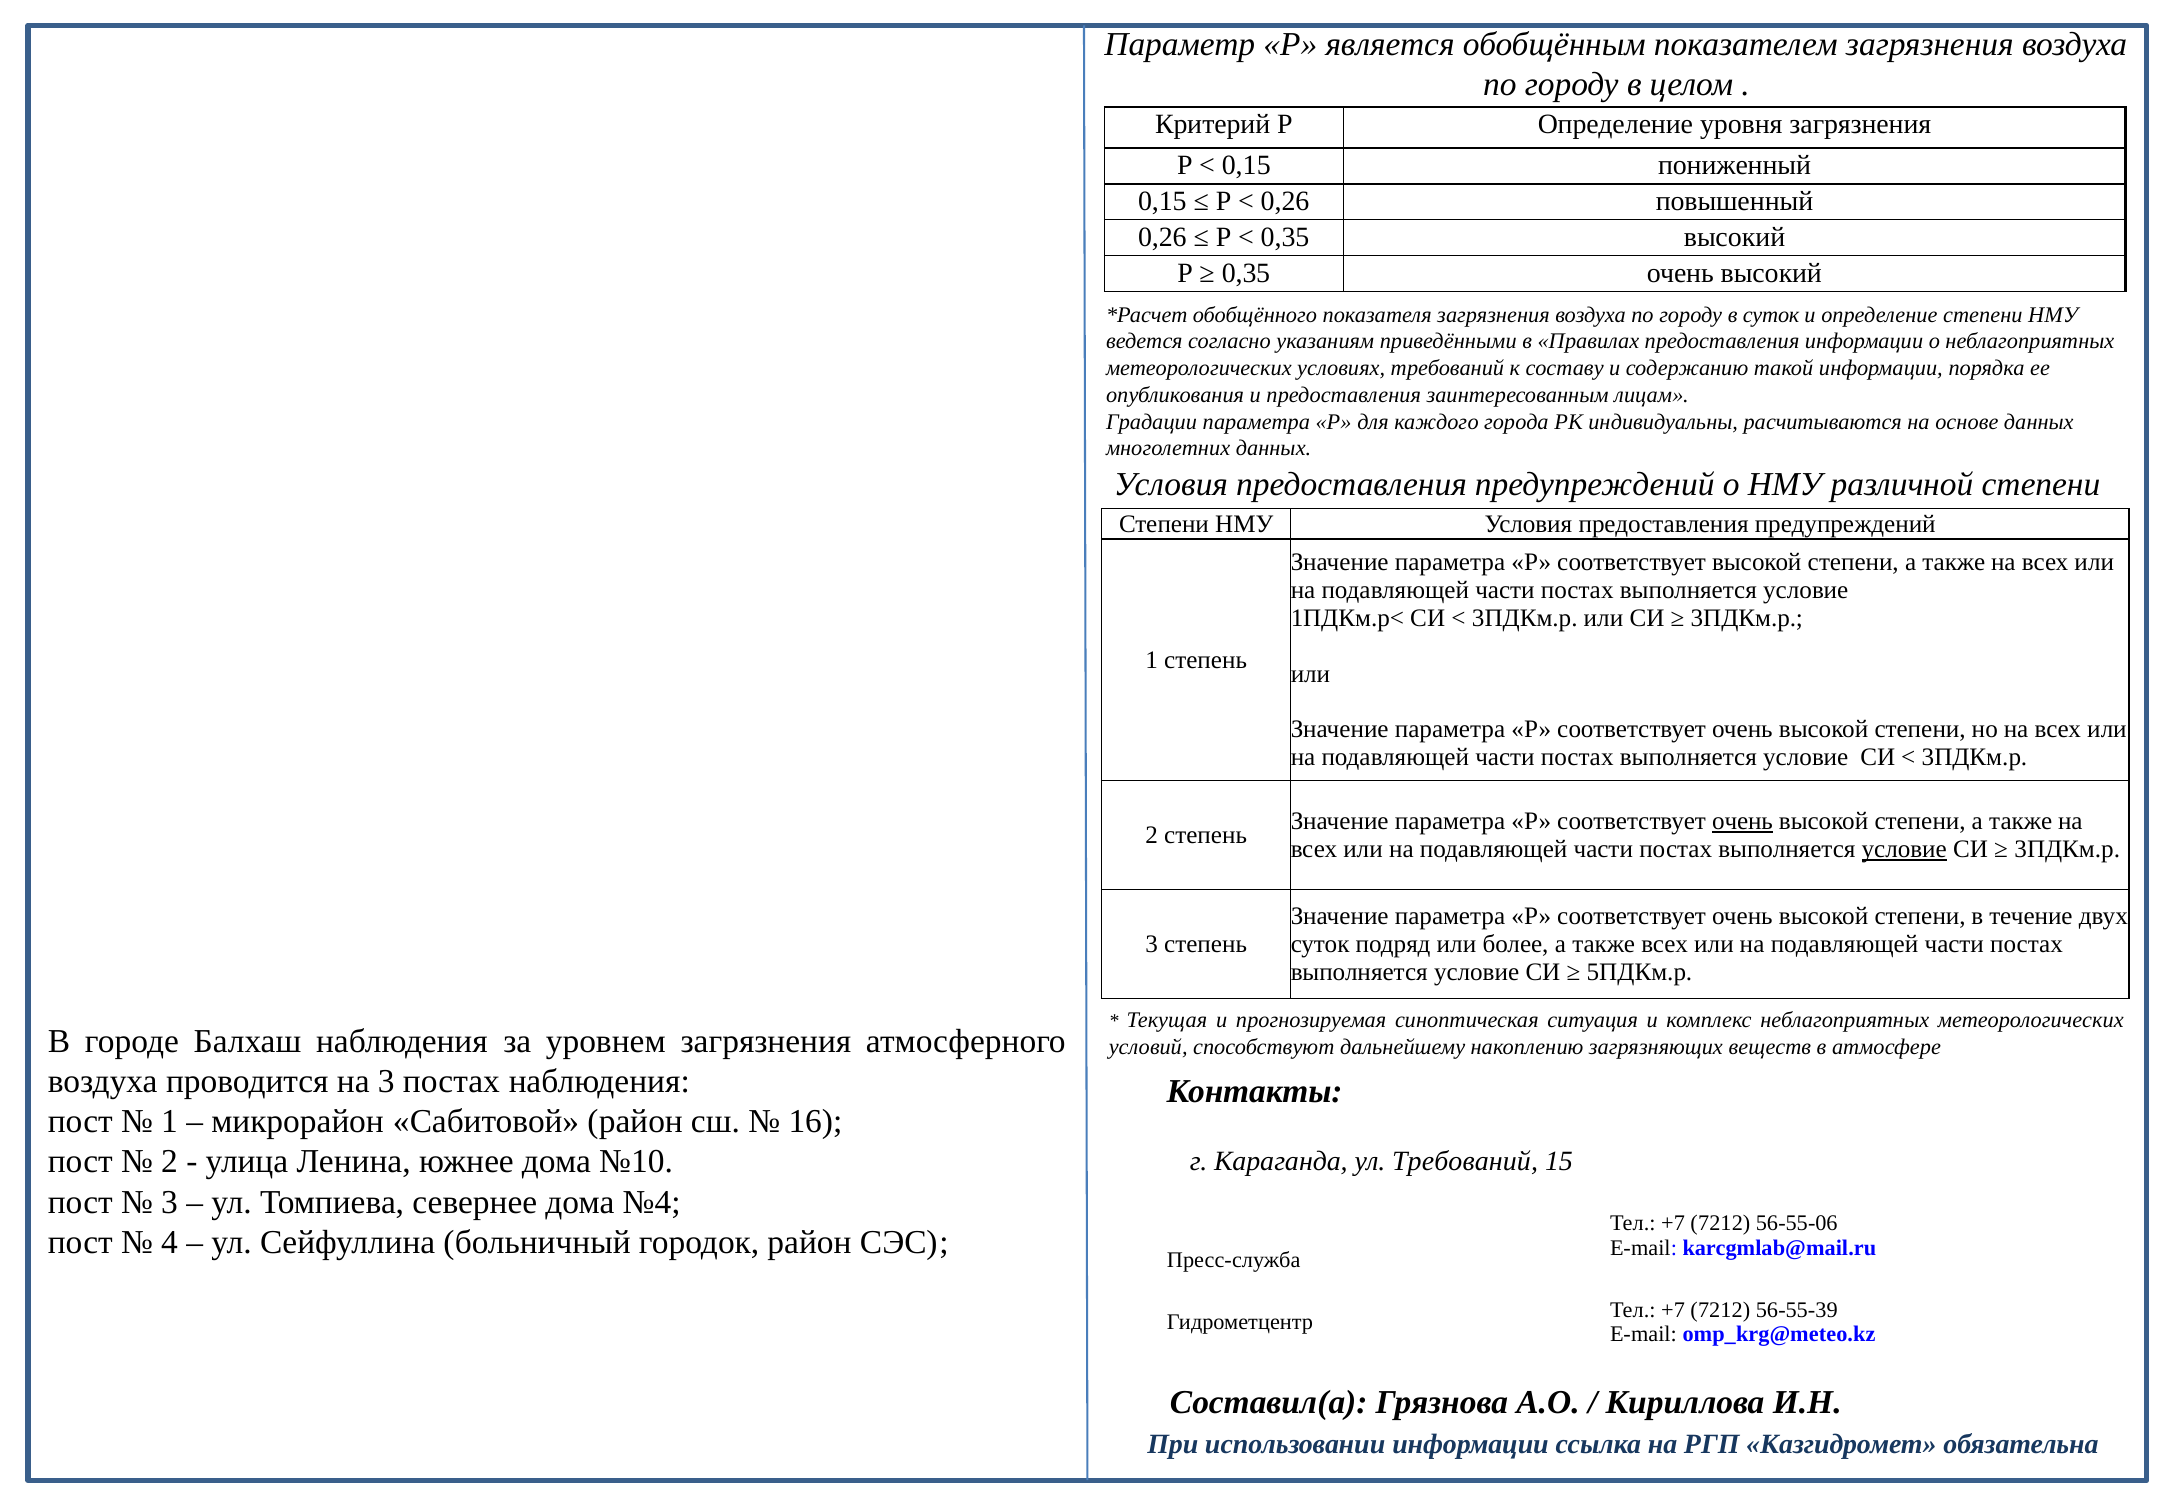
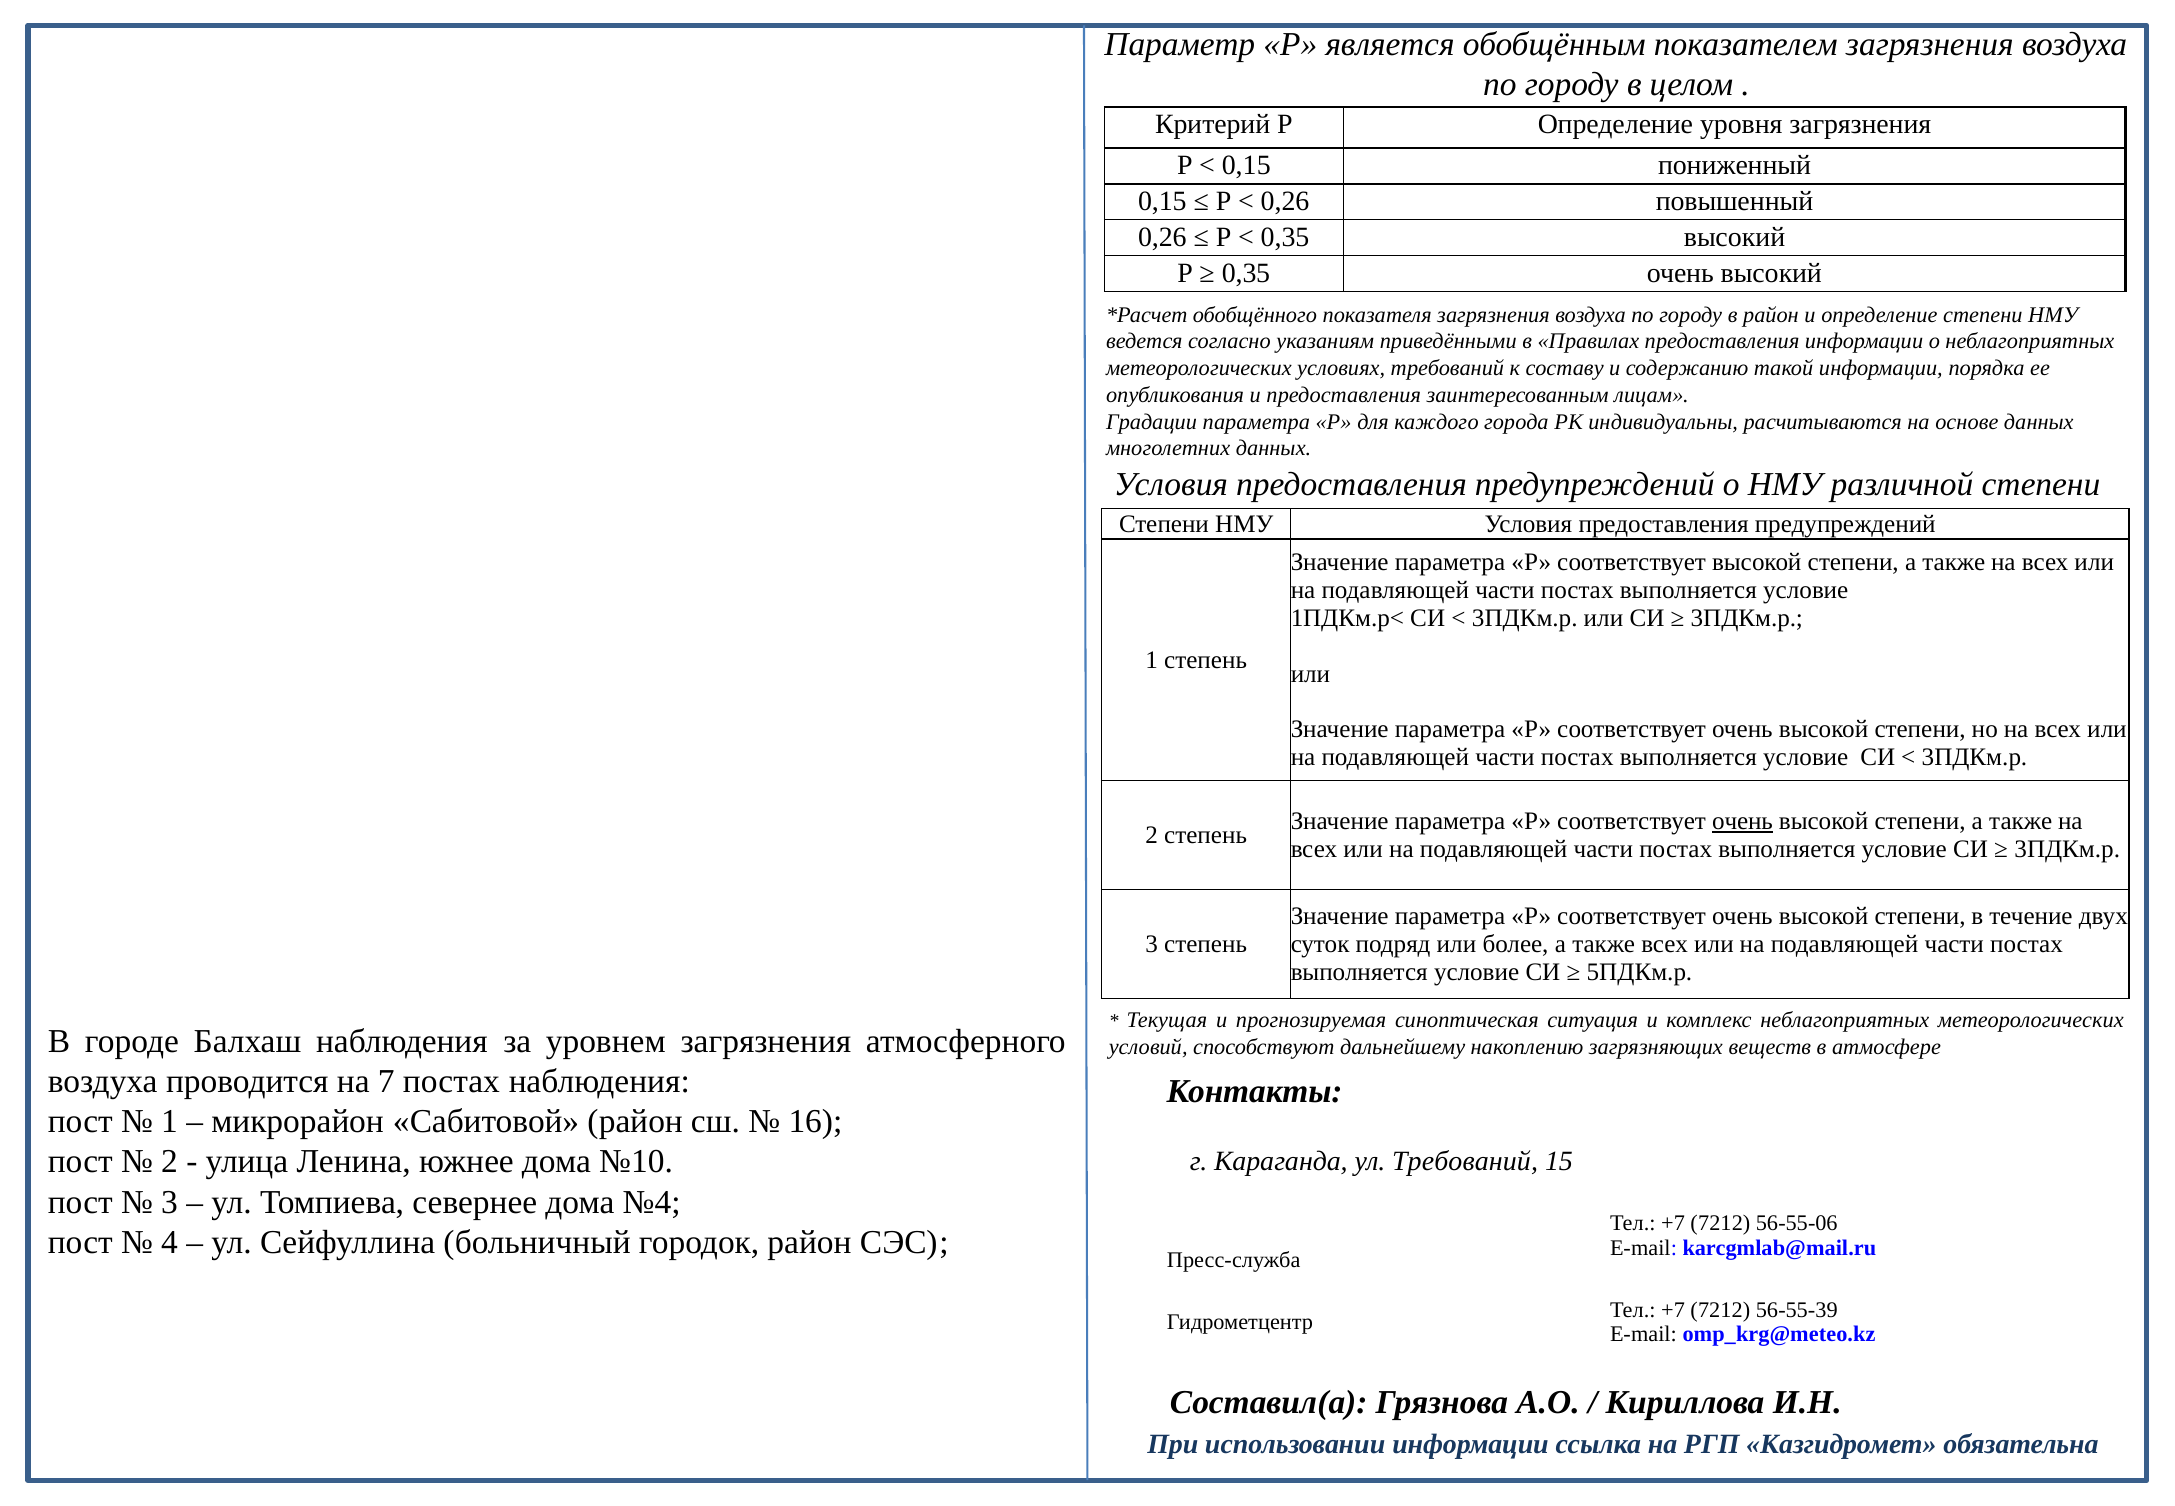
в суток: суток -> район
условие at (1904, 849) underline: present -> none
на 3: 3 -> 7
